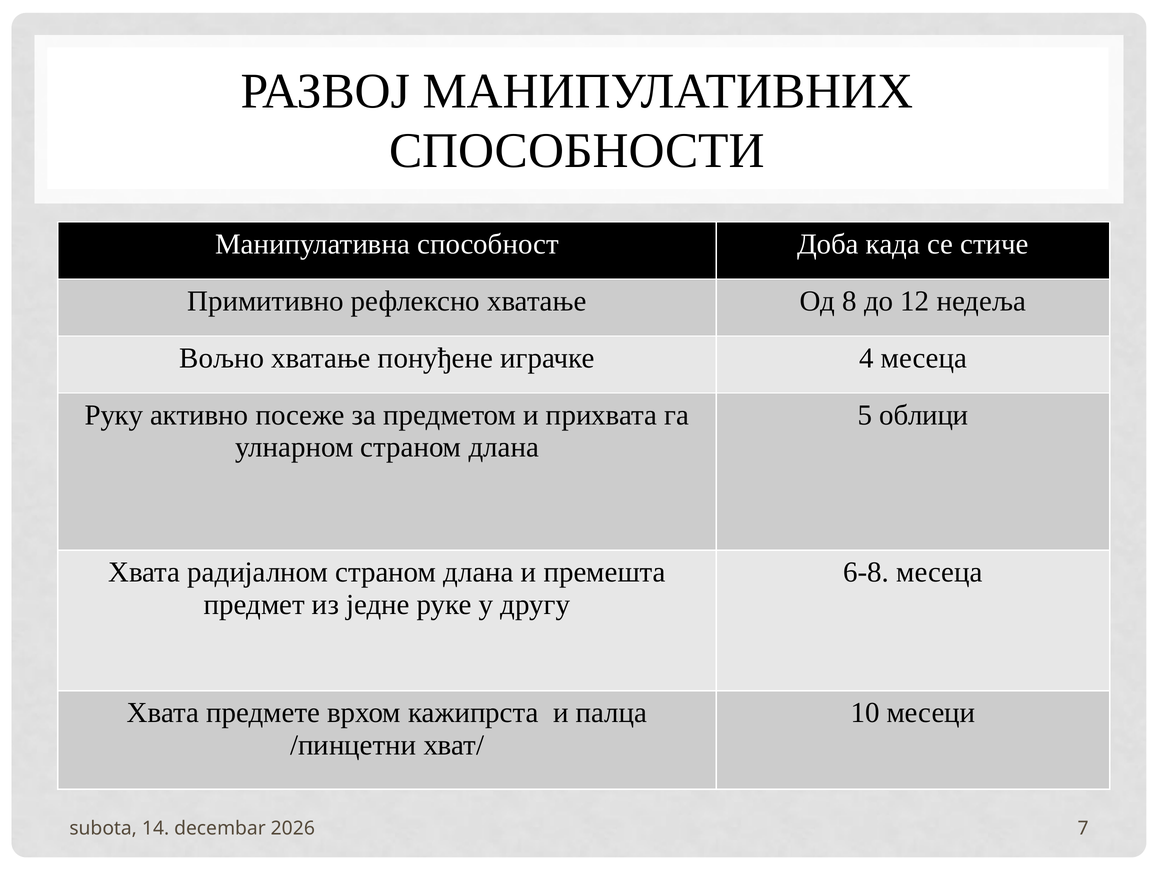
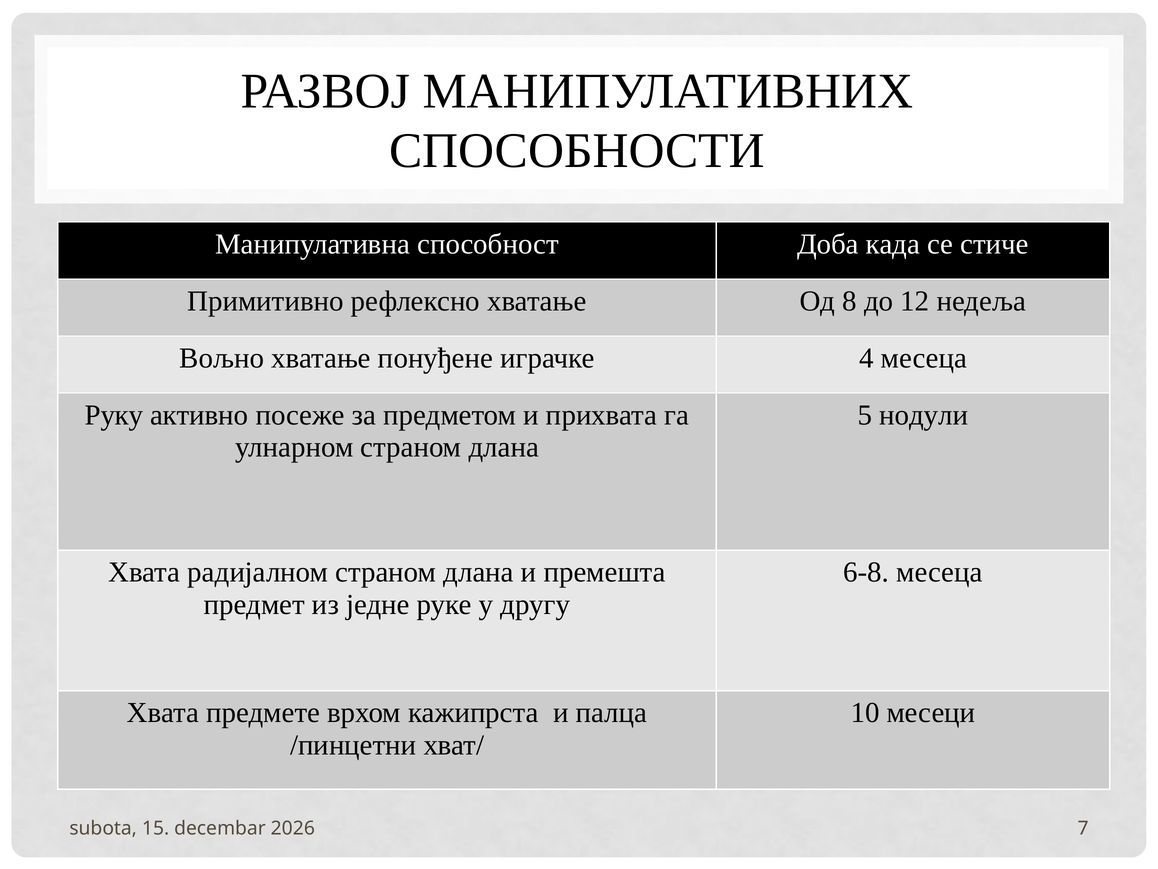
облици: облици -> нодули
14: 14 -> 15
